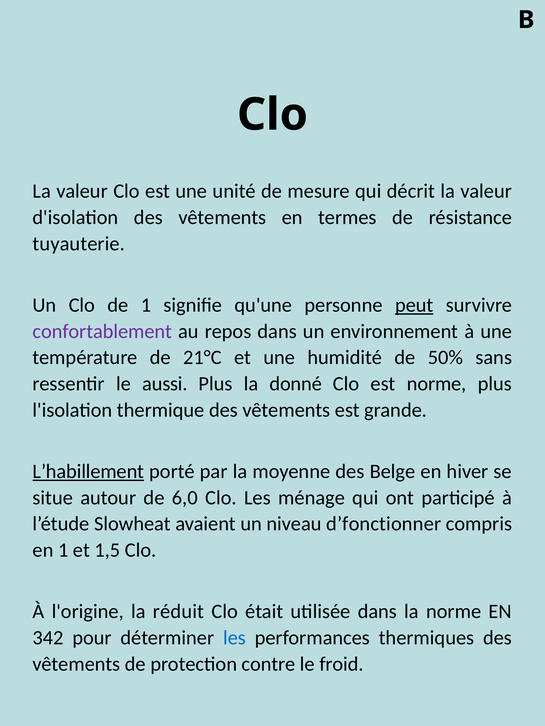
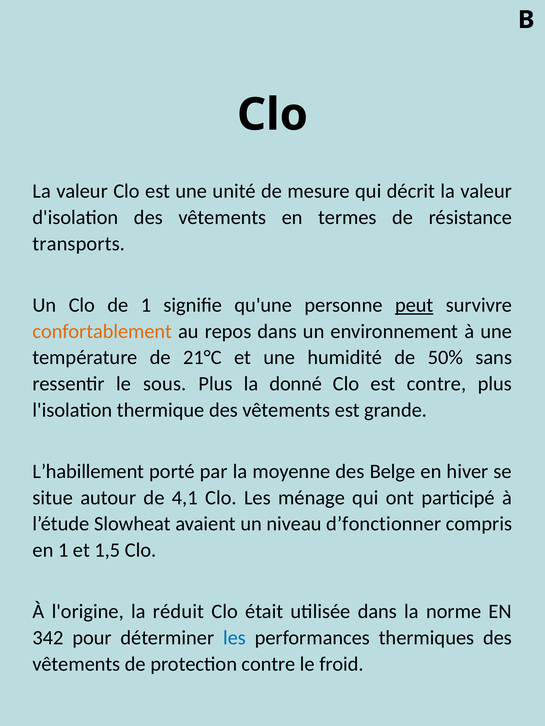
tuyauterie: tuyauterie -> transports
confortablement colour: purple -> orange
aussi: aussi -> sous
est norme: norme -> contre
L’habillement underline: present -> none
6,0: 6,0 -> 4,1
